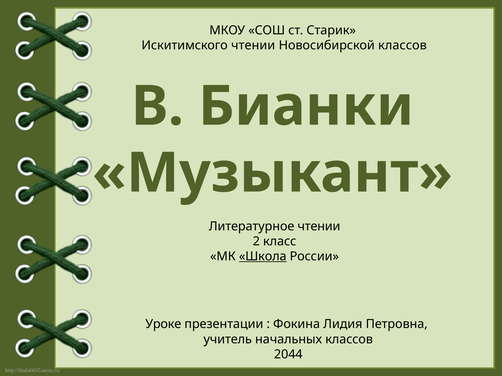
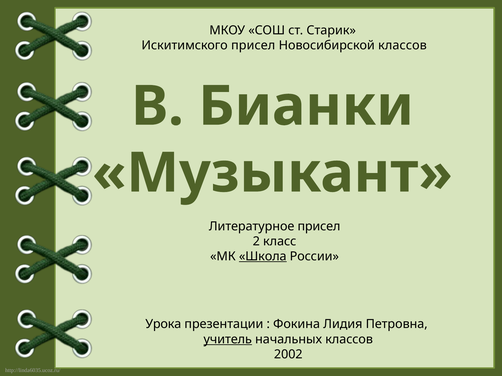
Искитимского чтении: чтении -> присел
Литературное чтении: чтении -> присел
Уроке: Уроке -> Урока
учитель underline: none -> present
2044: 2044 -> 2002
